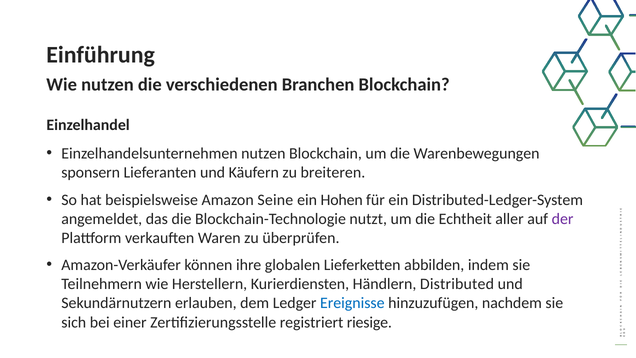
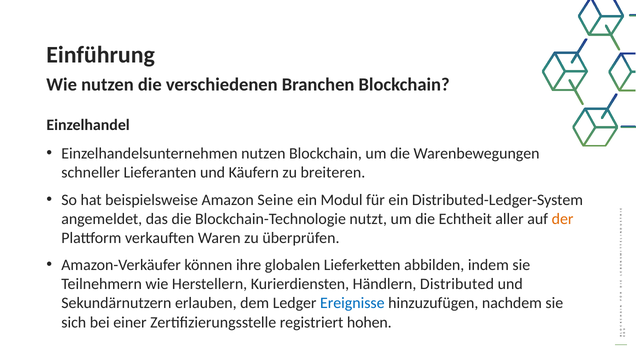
sponsern: sponsern -> schneller
Hohen: Hohen -> Modul
der colour: purple -> orange
riesige: riesige -> hohen
